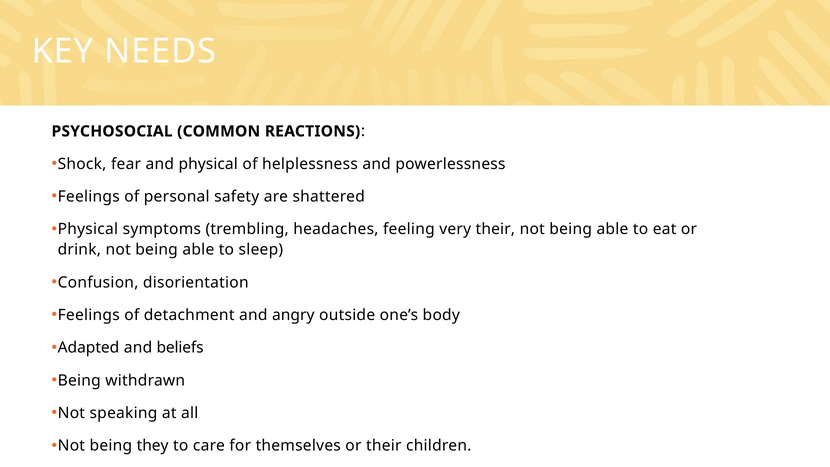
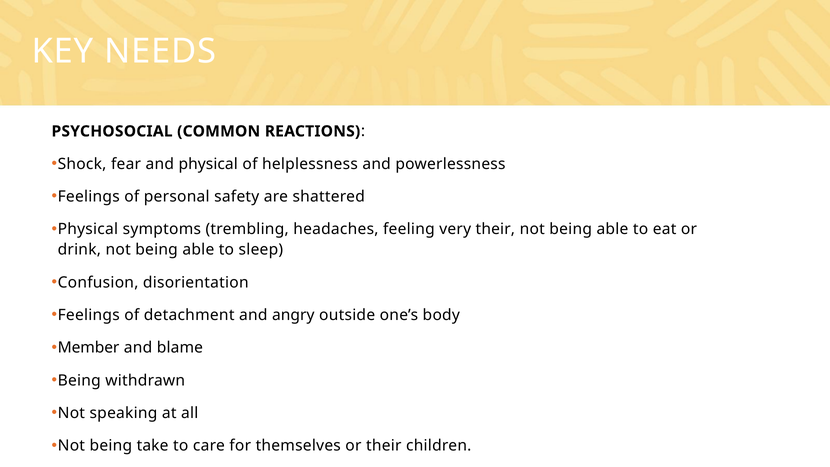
Adapted: Adapted -> Member
beliefs: beliefs -> blame
they: they -> take
